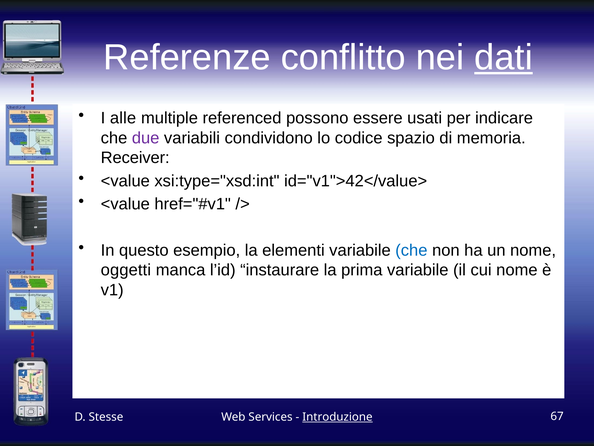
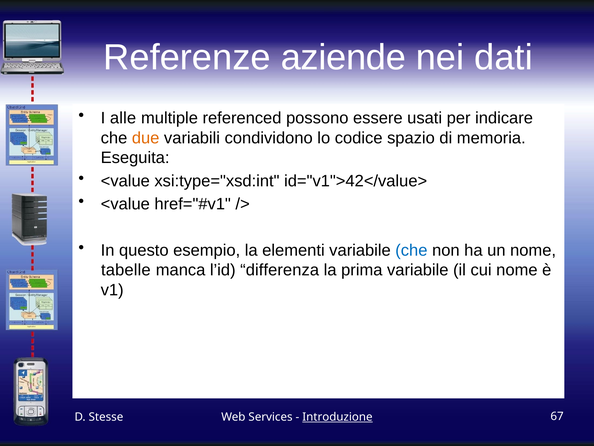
conflitto: conflitto -> aziende
dati underline: present -> none
due colour: purple -> orange
Receiver: Receiver -> Eseguita
oggetti: oggetti -> tabelle
instaurare: instaurare -> differenza
